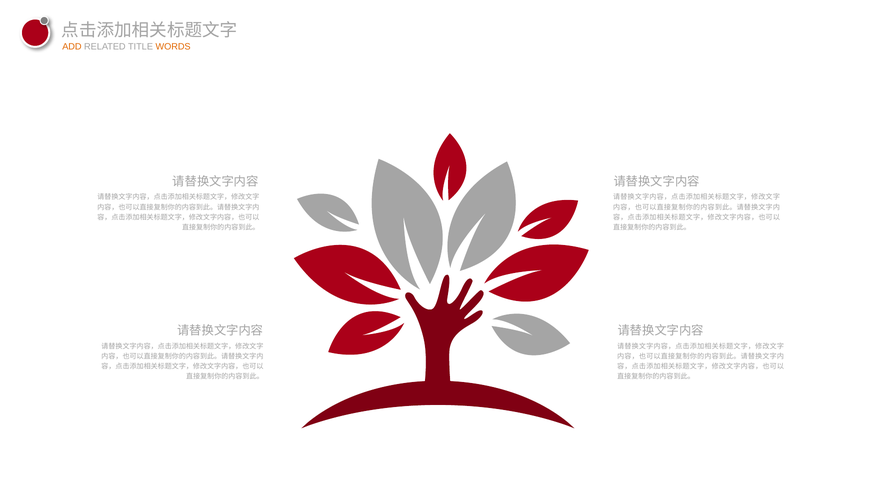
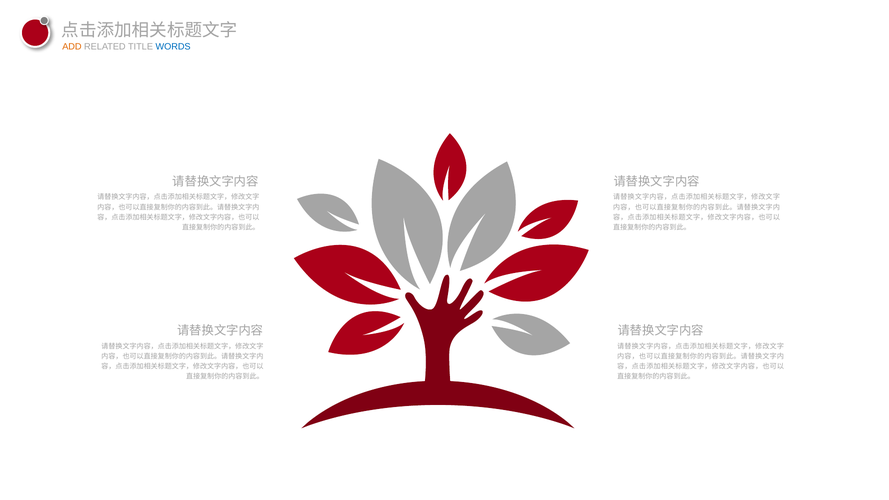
WORDS colour: orange -> blue
